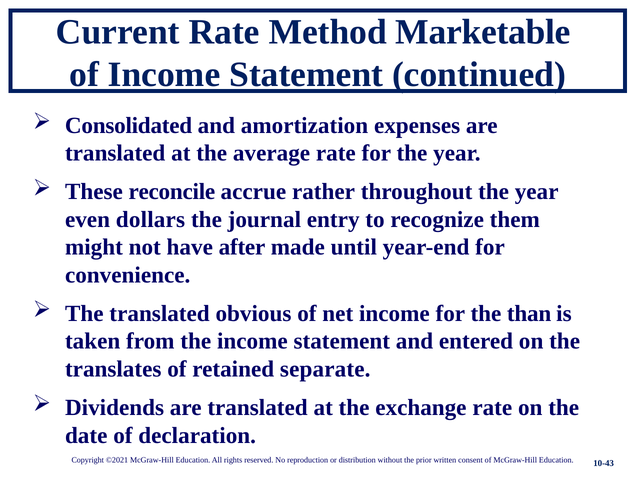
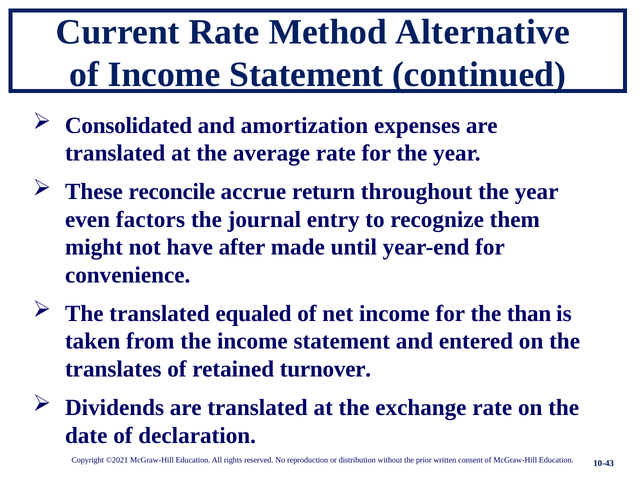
Marketable: Marketable -> Alternative
rather: rather -> return
dollars: dollars -> factors
obvious: obvious -> equaled
separate: separate -> turnover
